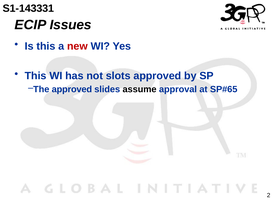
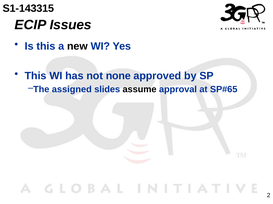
S1-143331: S1-143331 -> S1-143315
new colour: red -> black
slots: slots -> none
The approved: approved -> assigned
